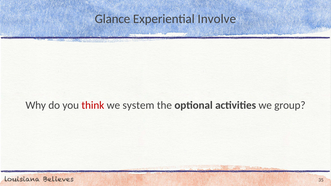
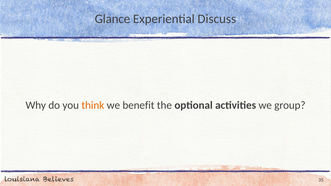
Involve: Involve -> Discuss
think colour: red -> orange
system: system -> benefit
